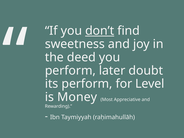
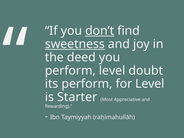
sweetness underline: none -> present
perform later: later -> level
Money: Money -> Starter
